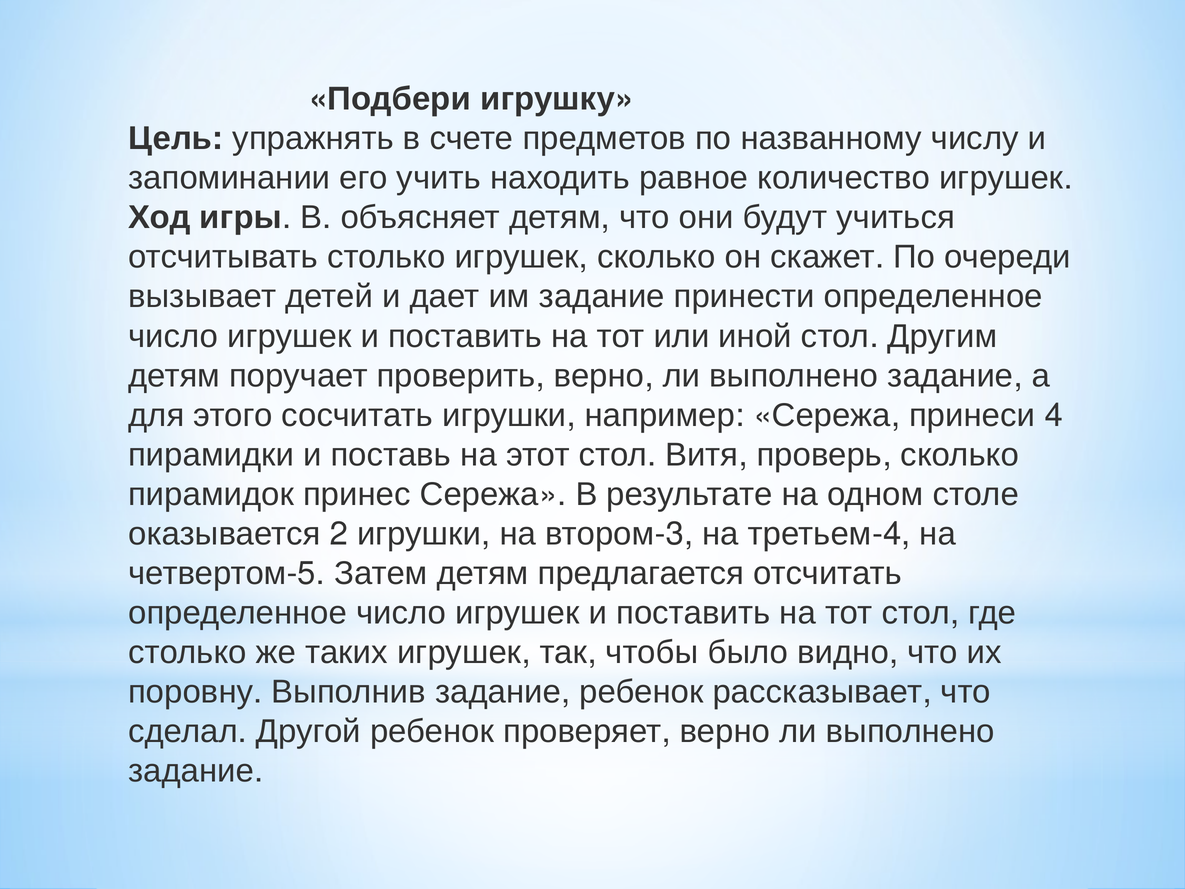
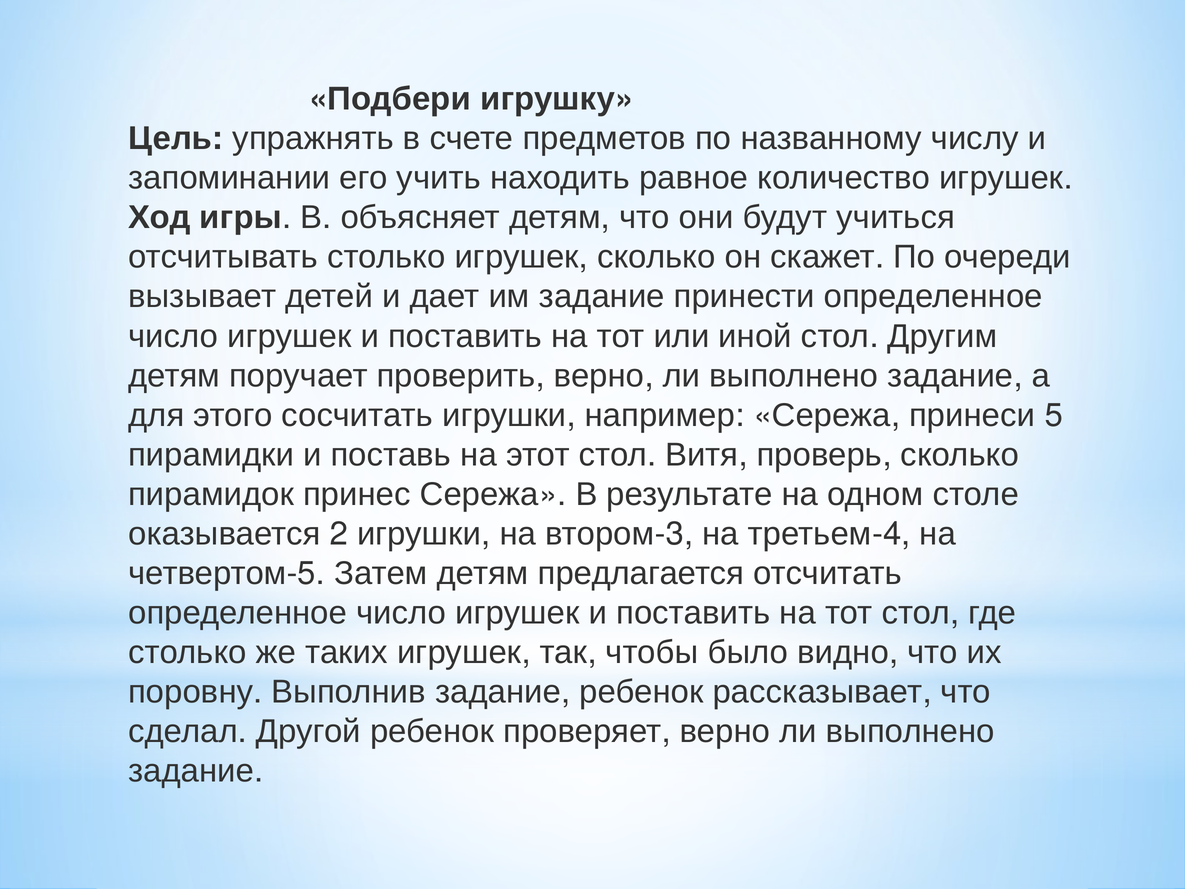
4: 4 -> 5
